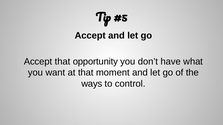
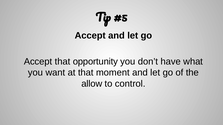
ways: ways -> allow
